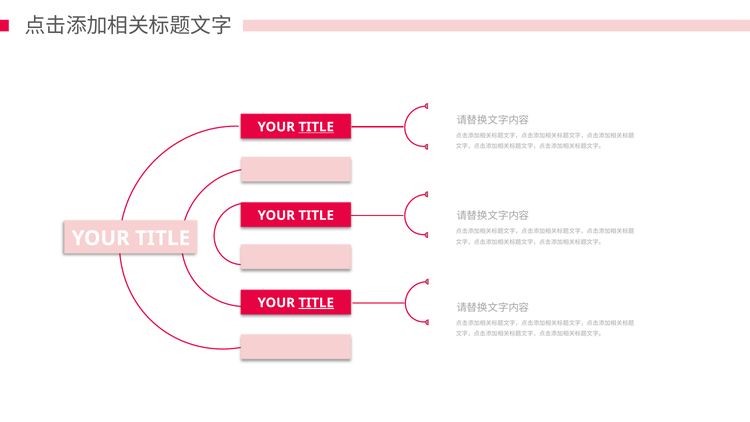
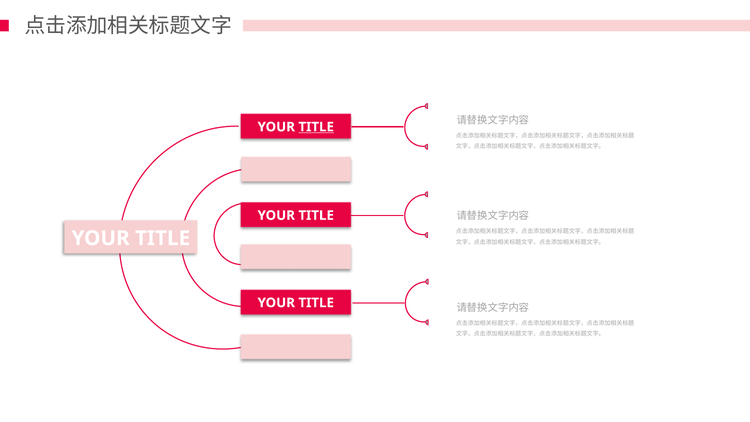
TITLE at (316, 303) underline: present -> none
